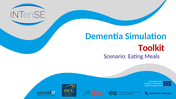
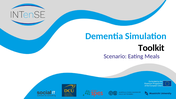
Toolkit colour: red -> black
